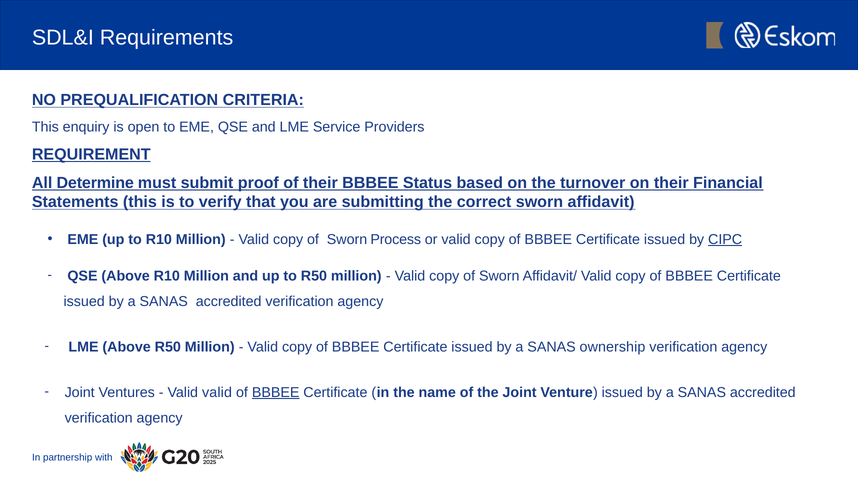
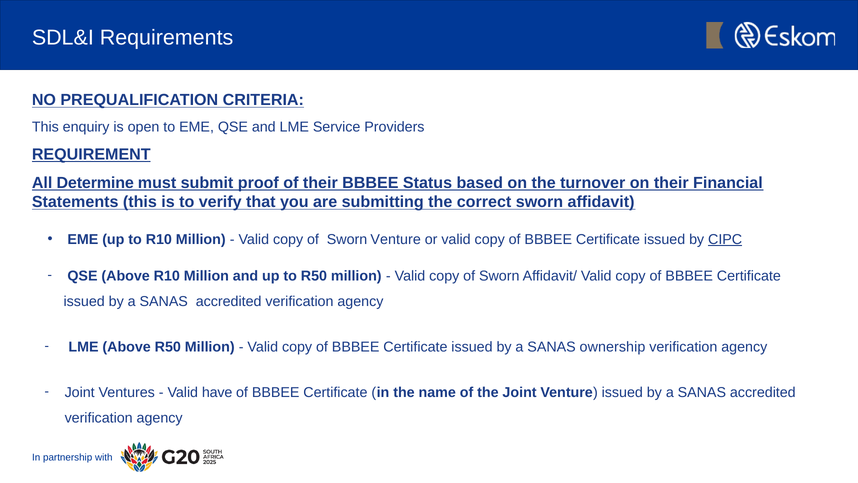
Sworn Process: Process -> Venture
Valid valid: valid -> have
BBBEE at (276, 392) underline: present -> none
